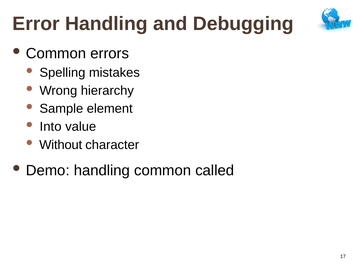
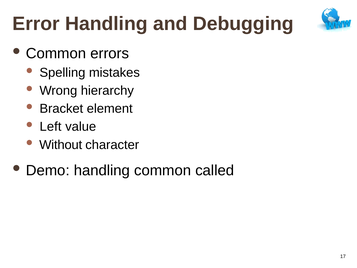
Sample: Sample -> Bracket
Into: Into -> Left
